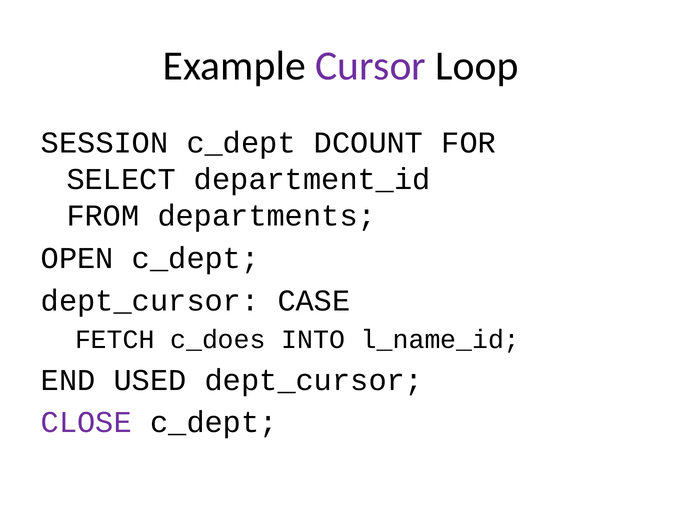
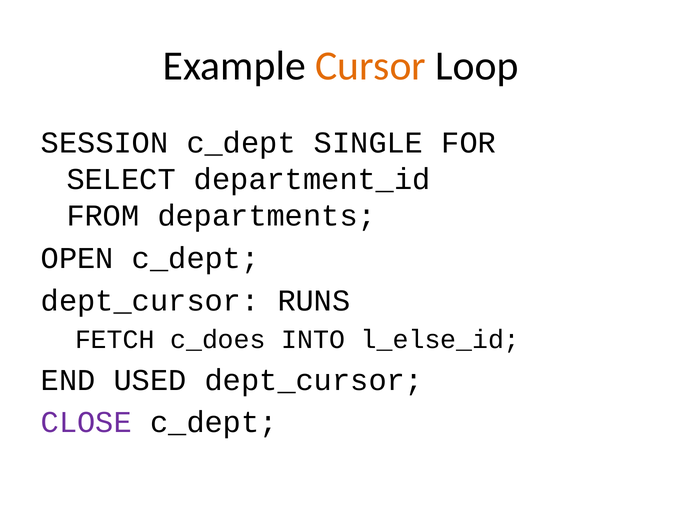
Cursor colour: purple -> orange
DCOUNT: DCOUNT -> SINGLE
CASE: CASE -> RUNS
l_name_id: l_name_id -> l_else_id
